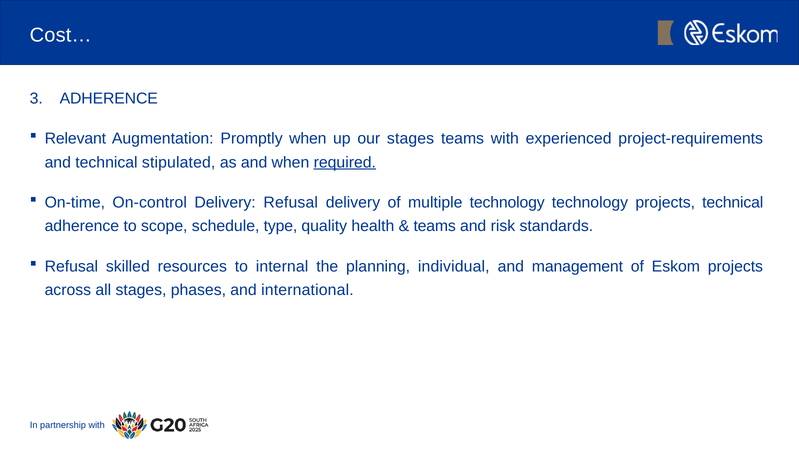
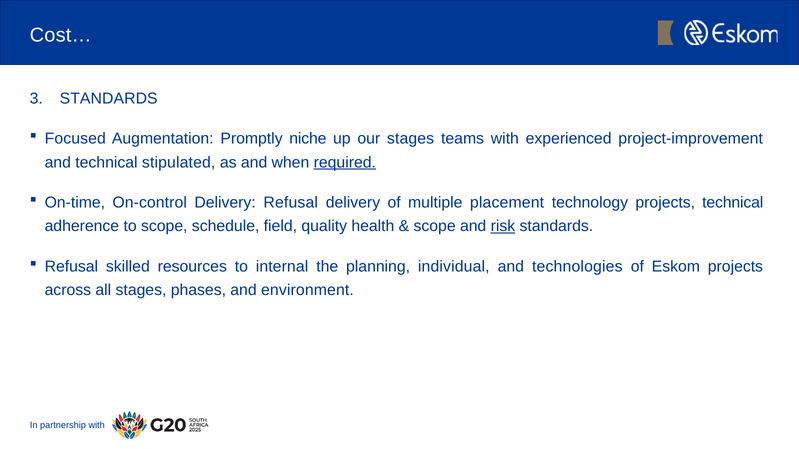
ADHERENCE at (109, 98): ADHERENCE -> STANDARDS
Relevant: Relevant -> Focused
Promptly when: when -> niche
project‑requirements: project‑requirements -> project‑improvement
multiple technology: technology -> placement
type: type -> field
teams at (435, 226): teams -> scope
risk underline: none -> present
management: management -> technologies
international: international -> environment
